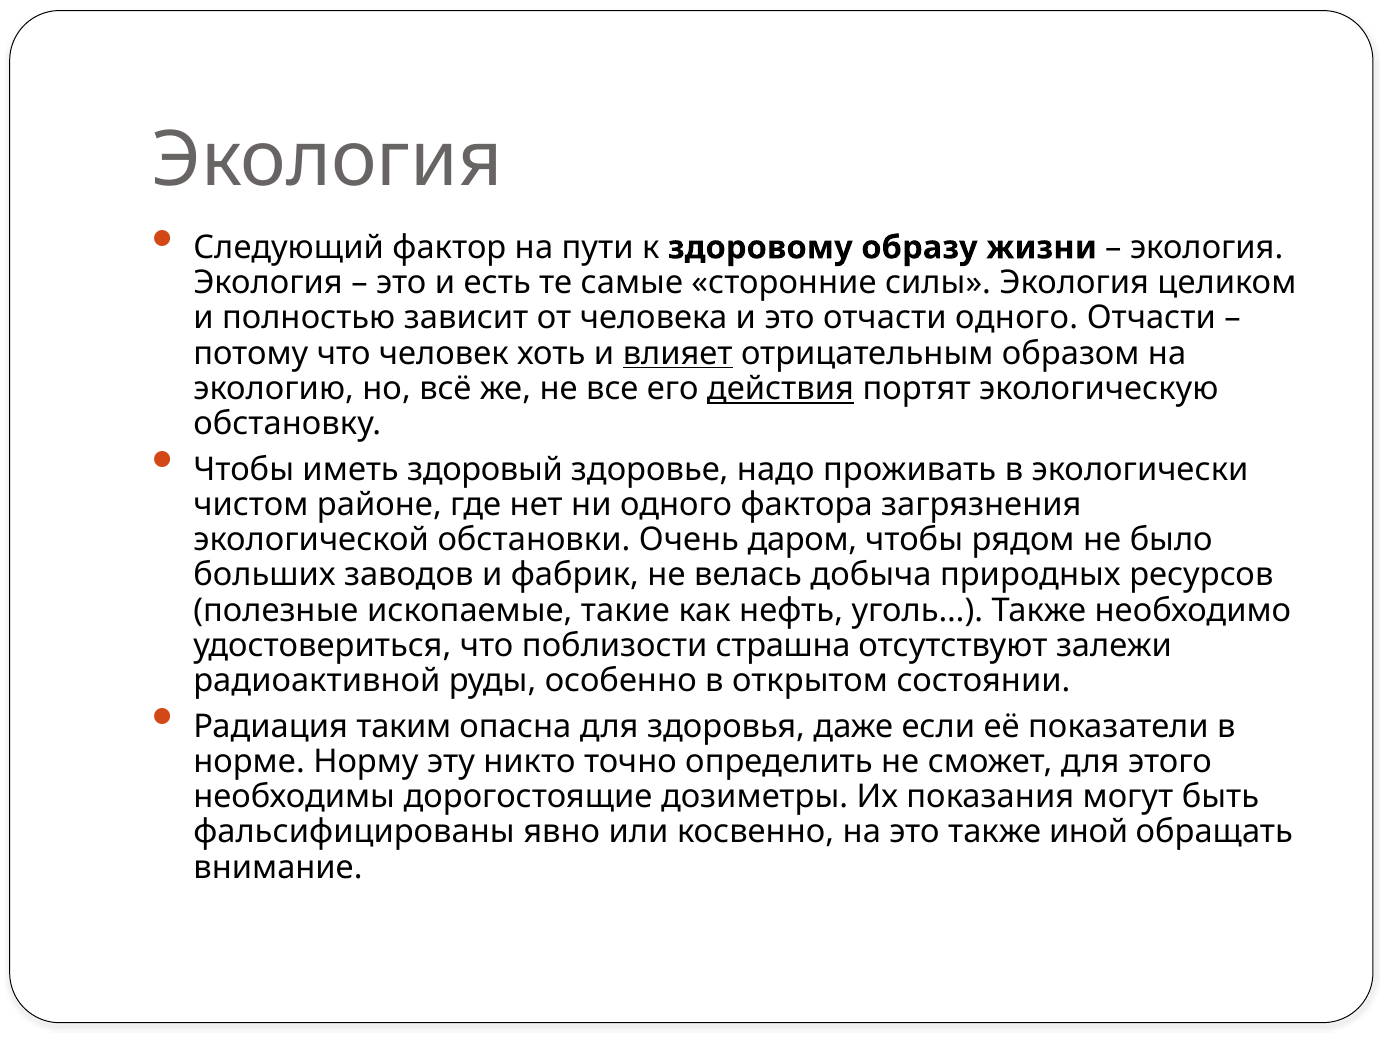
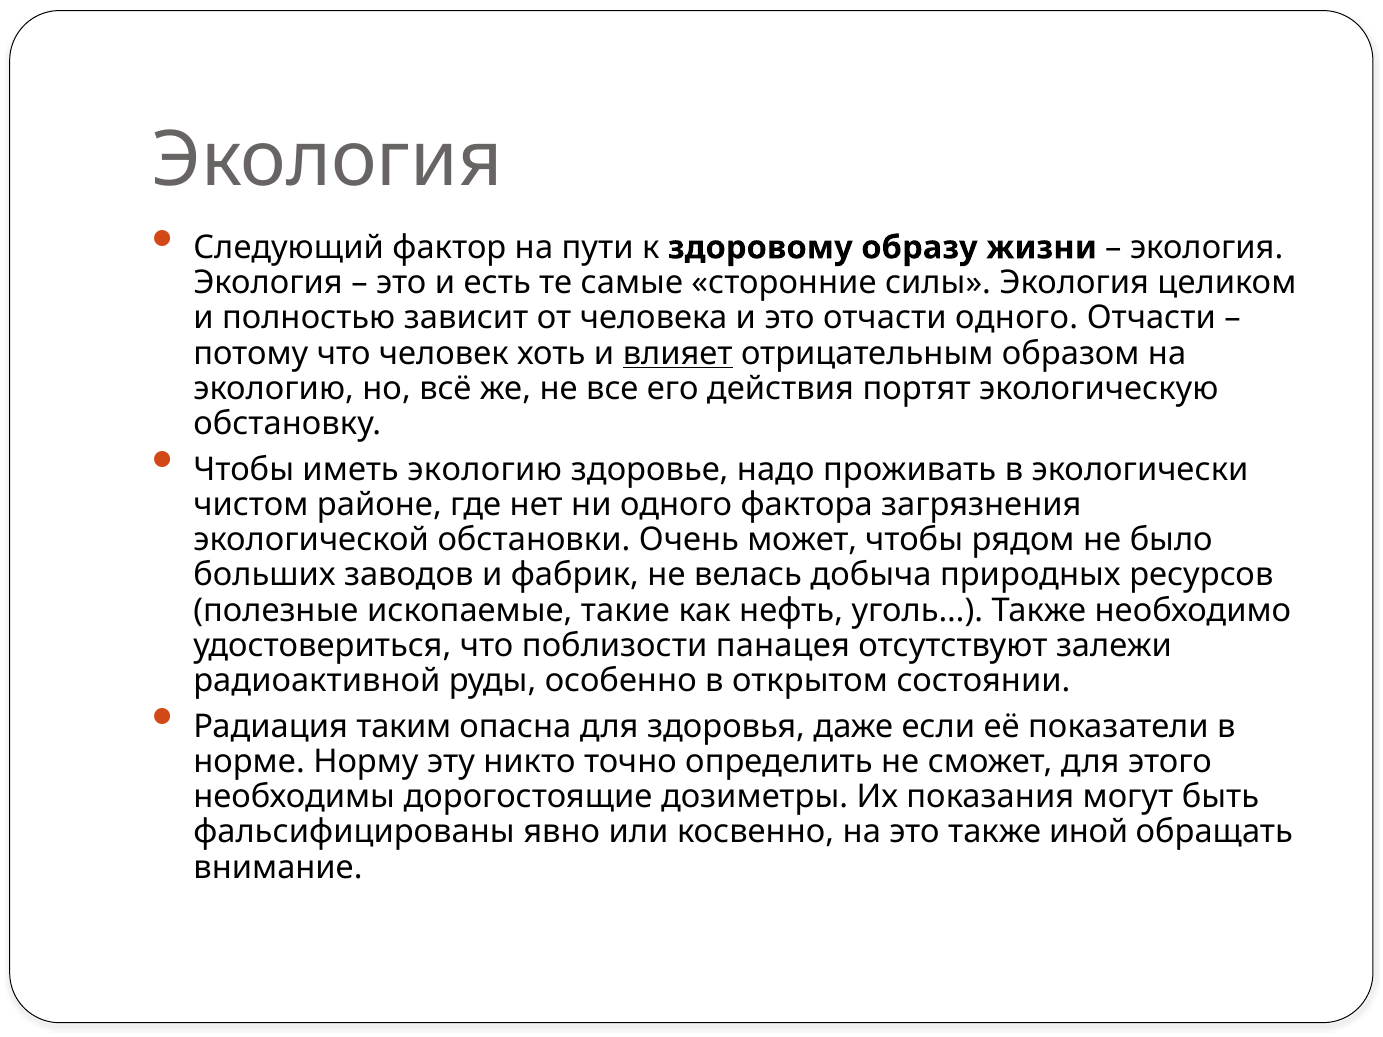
действия underline: present -> none
иметь здоровый: здоровый -> экологию
даром: даром -> может
страшна: страшна -> панацея
